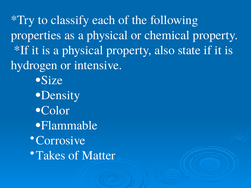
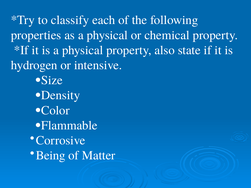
Takes: Takes -> Being
